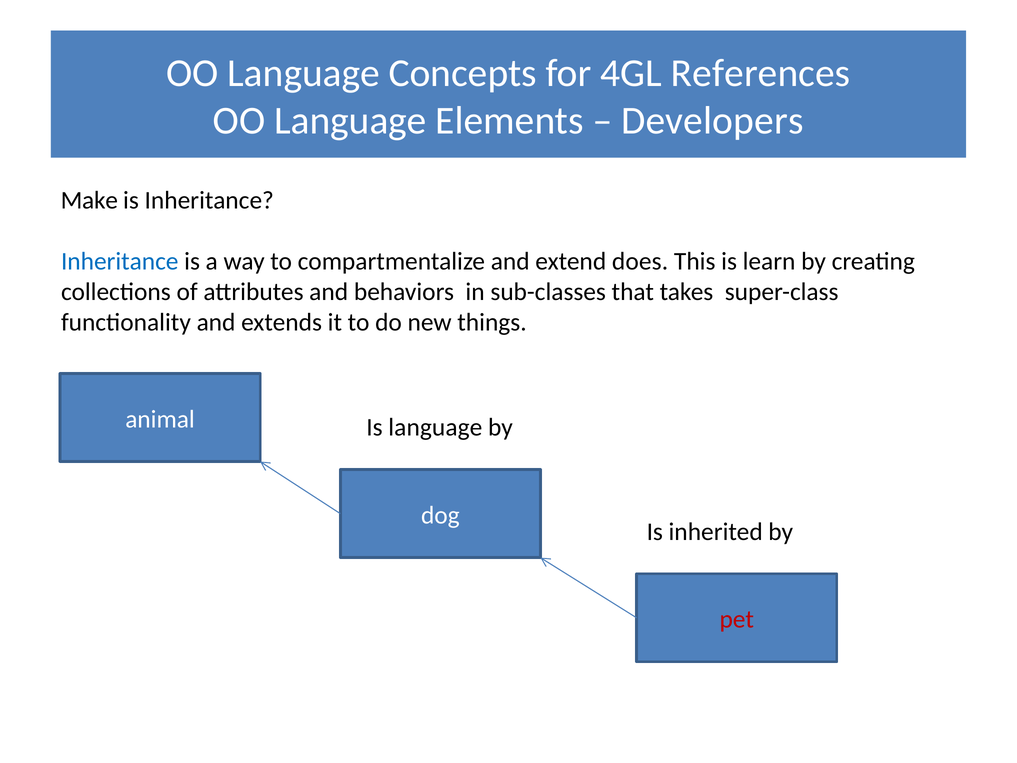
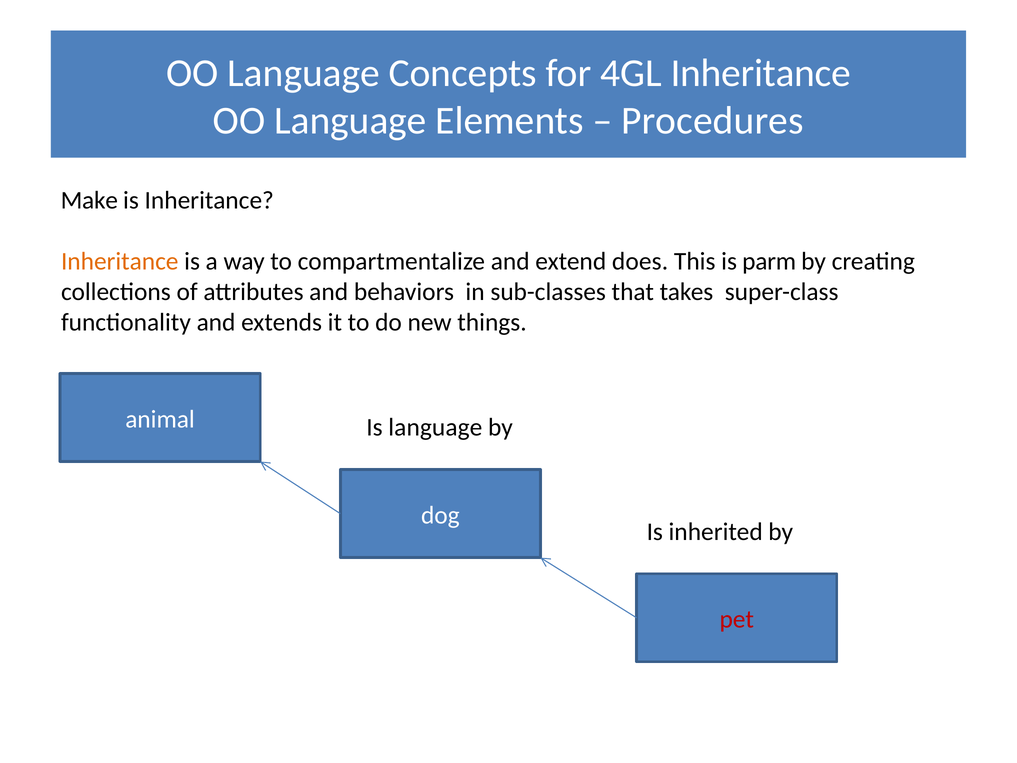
4GL References: References -> Inheritance
Developers: Developers -> Procedures
Inheritance at (120, 261) colour: blue -> orange
learn: learn -> parm
